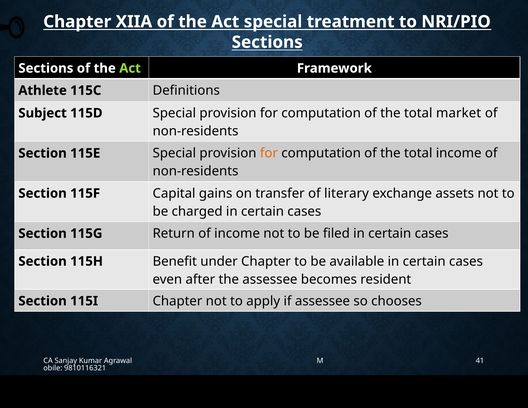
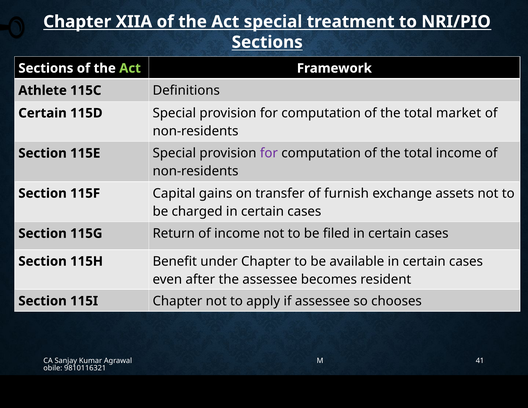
Subject at (43, 113): Subject -> Certain
for at (269, 153) colour: orange -> purple
literary: literary -> furnish
